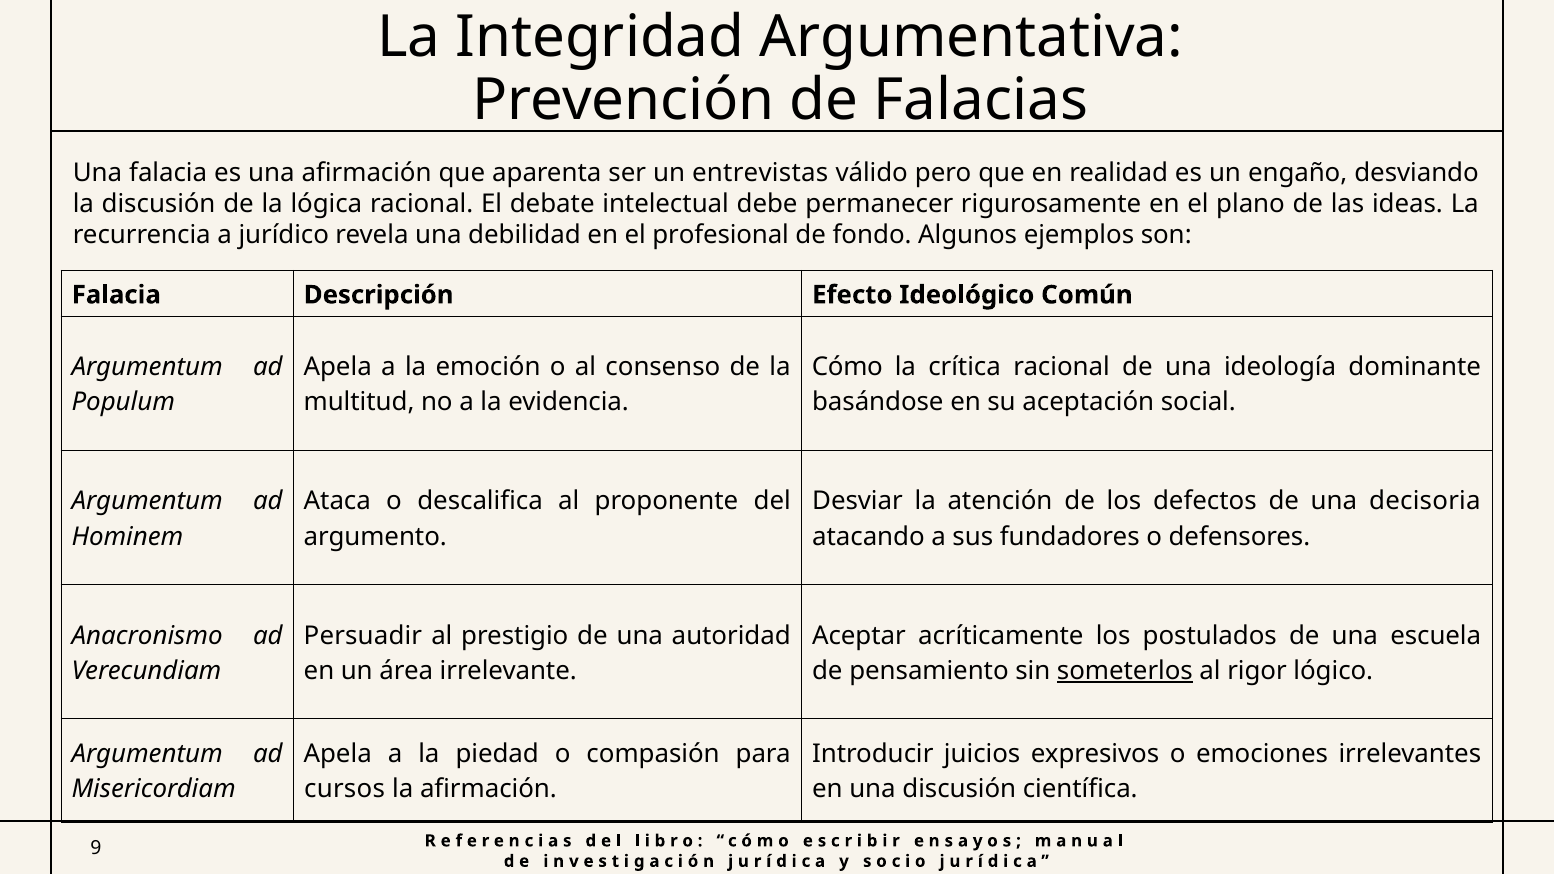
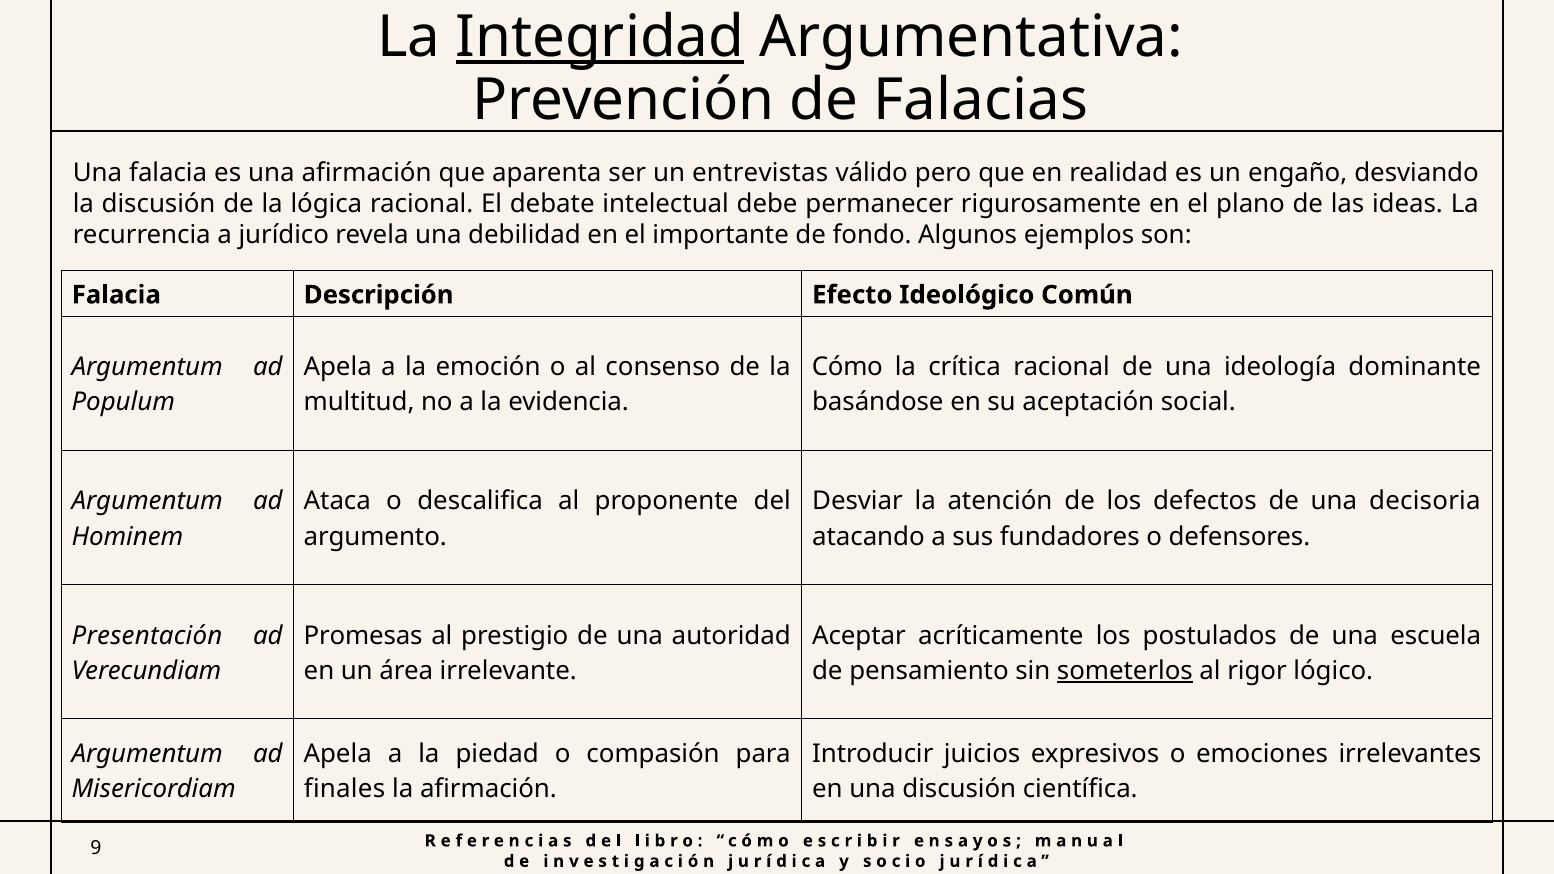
Integridad underline: none -> present
profesional: profesional -> importante
Anacronismo: Anacronismo -> Presentación
Persuadir: Persuadir -> Promesas
cursos: cursos -> finales
